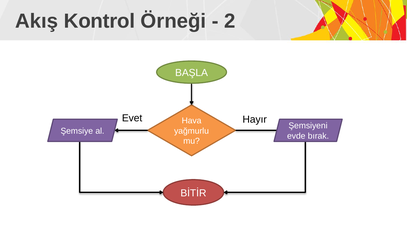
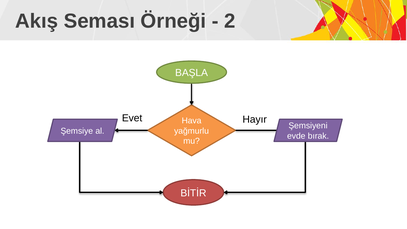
Kontrol: Kontrol -> Seması
